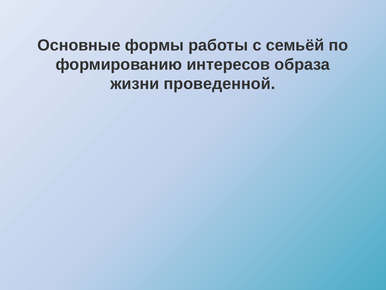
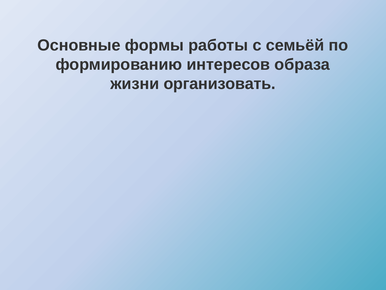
проведенной: проведенной -> организовать
